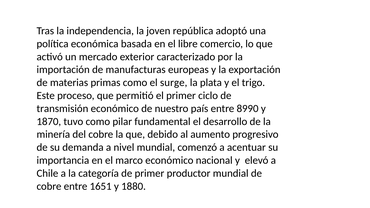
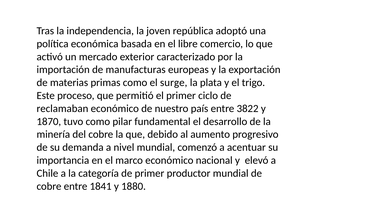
transmisión: transmisión -> reclamaban
8990: 8990 -> 3822
1651: 1651 -> 1841
